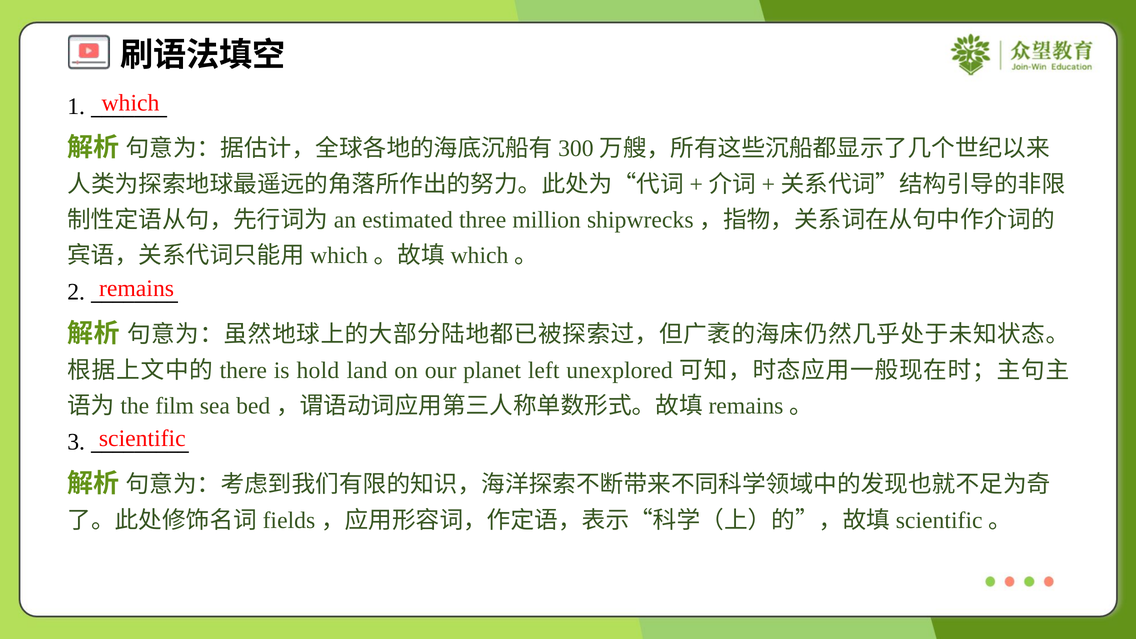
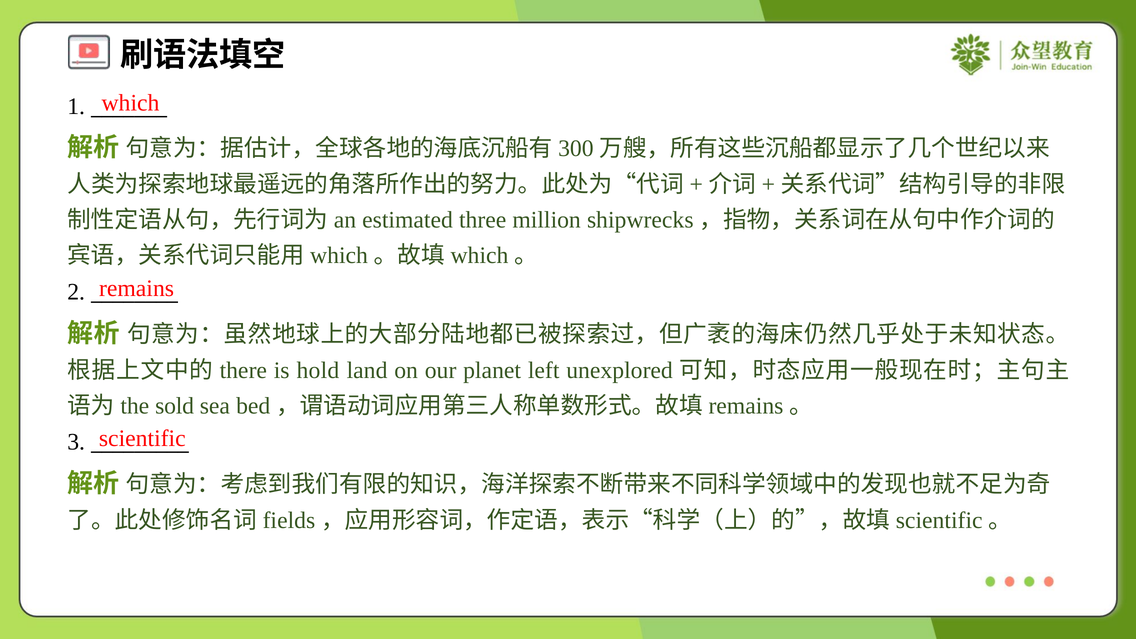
film: film -> sold
